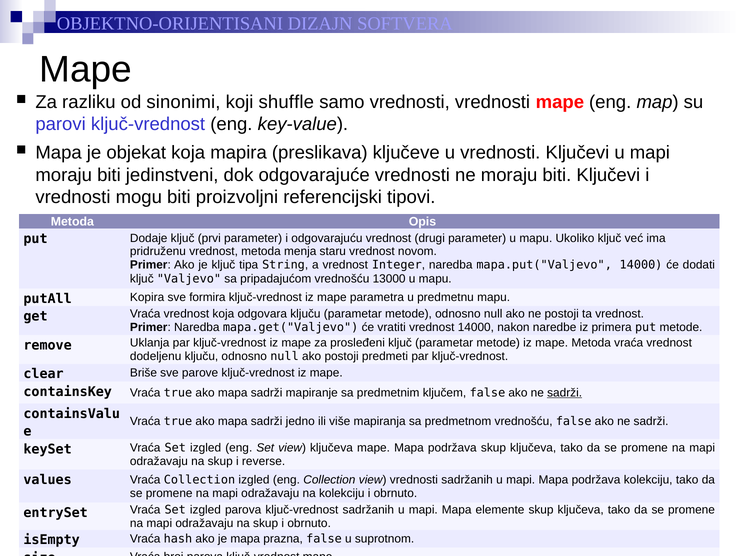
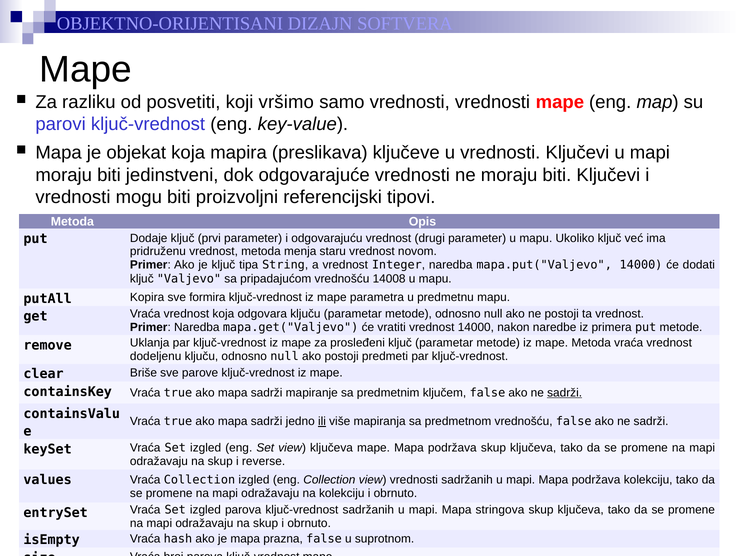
sinonimi: sinonimi -> posvetiti
shuffle: shuffle -> vršimo
13000: 13000 -> 14008
ili underline: none -> present
elemente: elemente -> stringova
